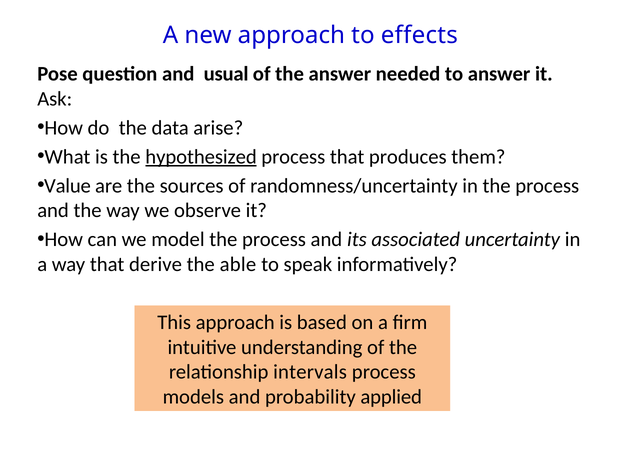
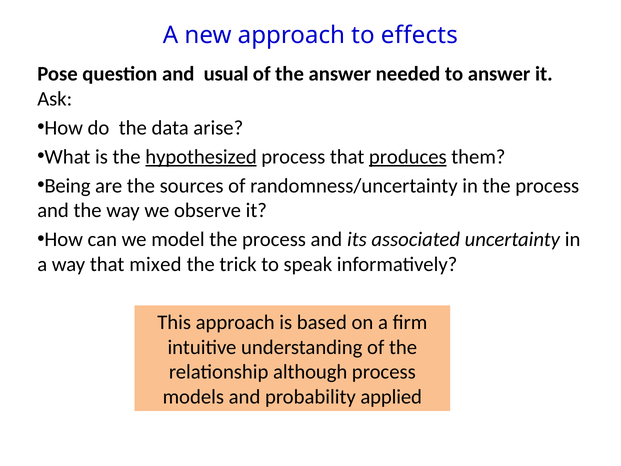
produces underline: none -> present
Value: Value -> Being
derive: derive -> mixed
able: able -> trick
intervals: intervals -> although
